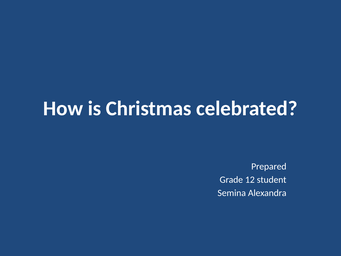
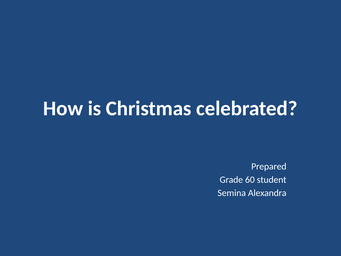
12: 12 -> 60
